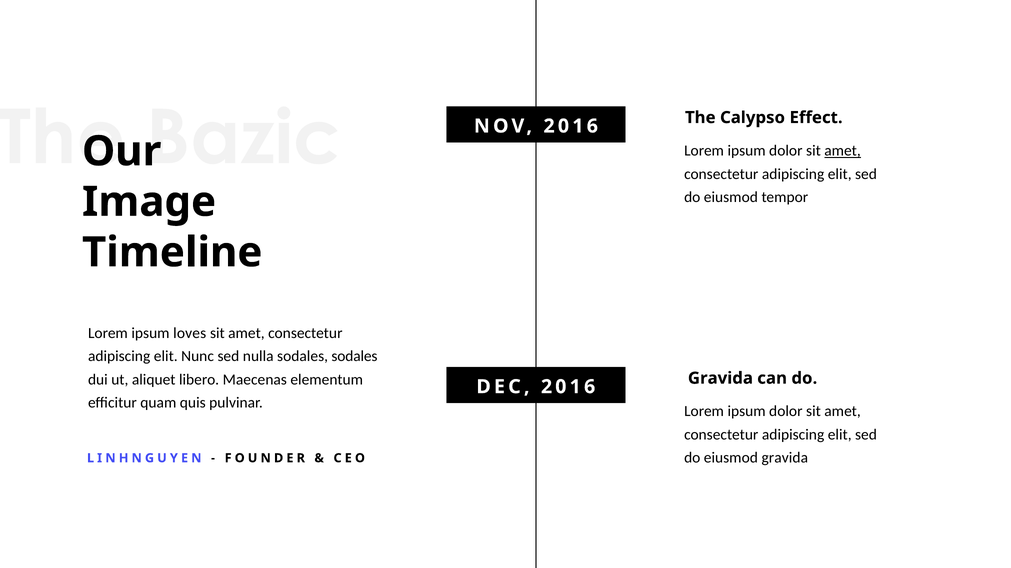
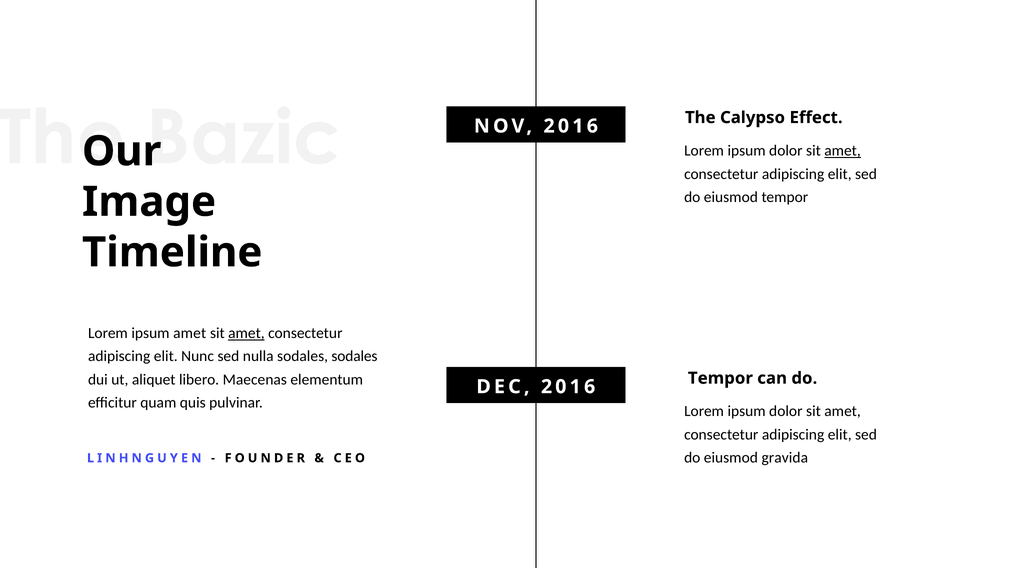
ipsum loves: loves -> amet
amet at (246, 334) underline: none -> present
Gravida at (720, 379): Gravida -> Tempor
